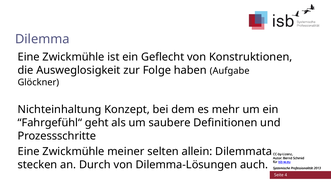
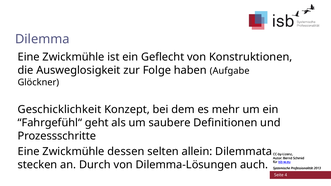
Nichteinhaltung: Nichteinhaltung -> Geschicklichkeit
meiner: meiner -> dessen
